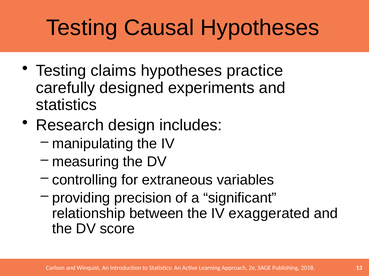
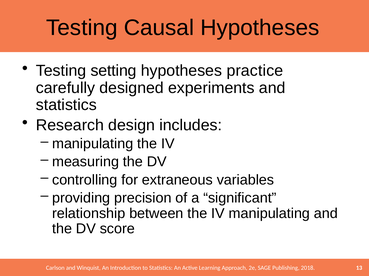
claims: claims -> setting
IV exaggerated: exaggerated -> manipulating
